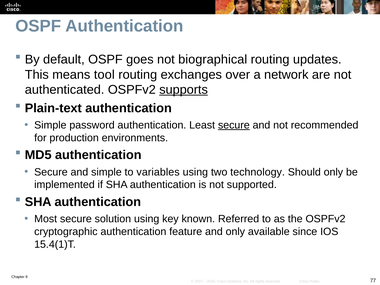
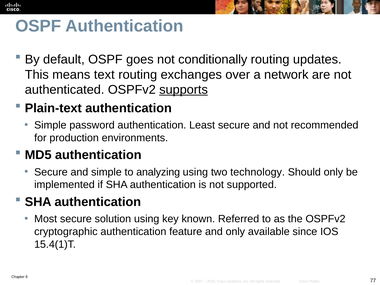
biographical: biographical -> conditionally
tool: tool -> text
secure at (234, 125) underline: present -> none
variables: variables -> analyzing
